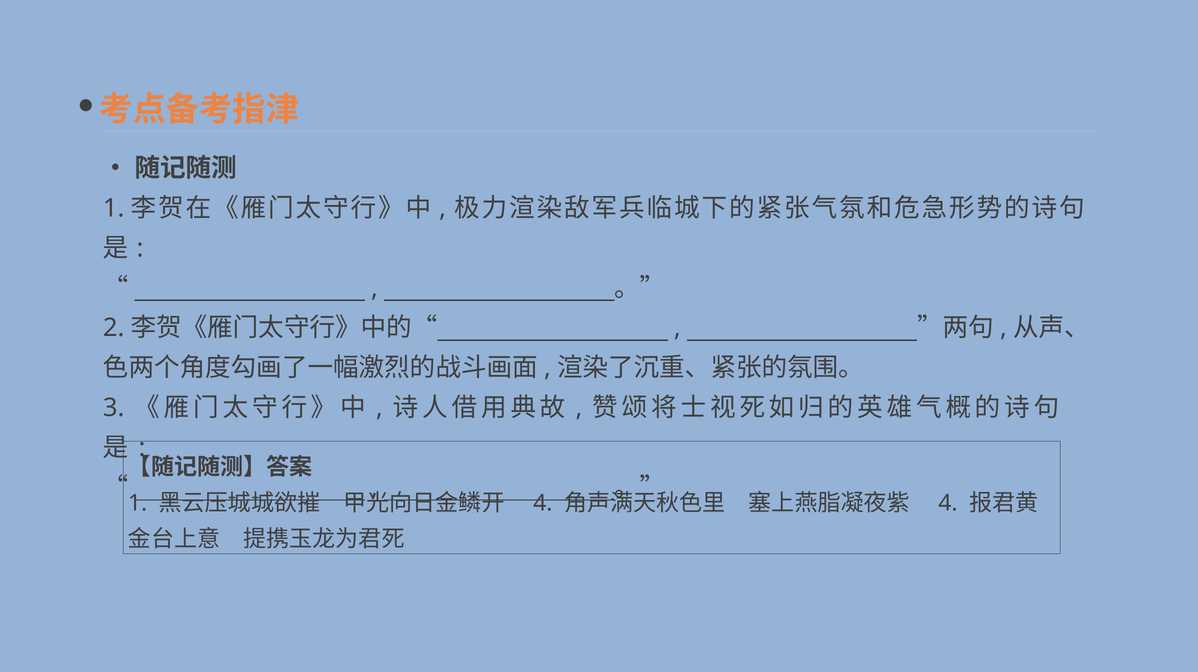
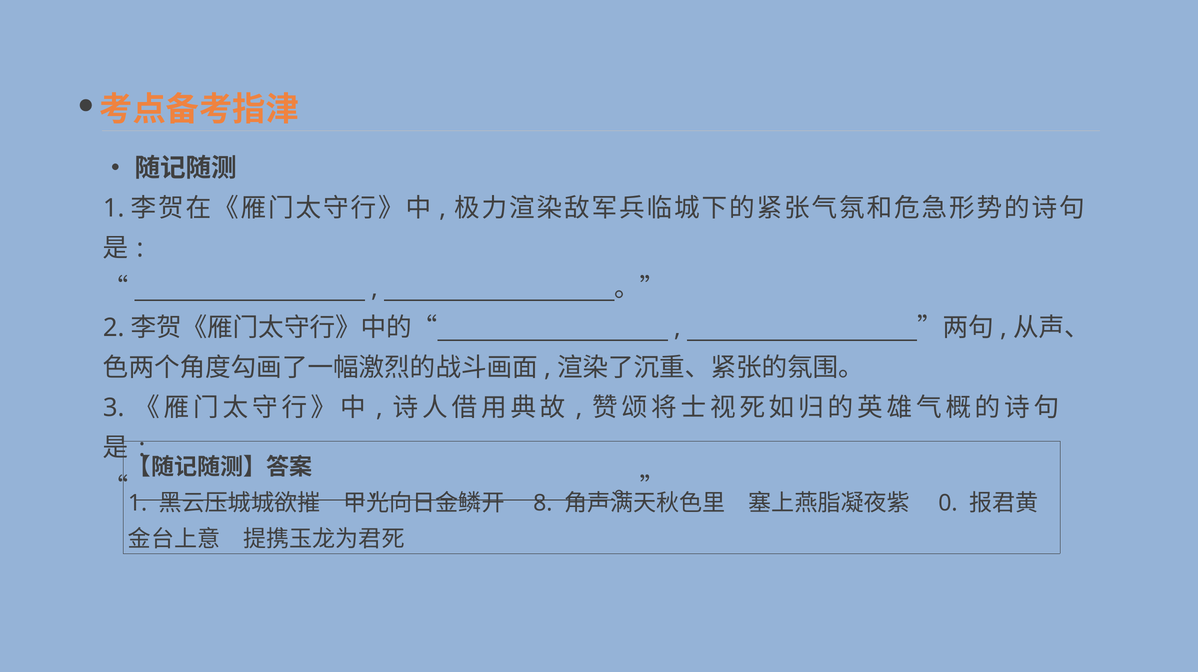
4 at (543, 503): 4 -> 8
4 at (948, 503): 4 -> 0
